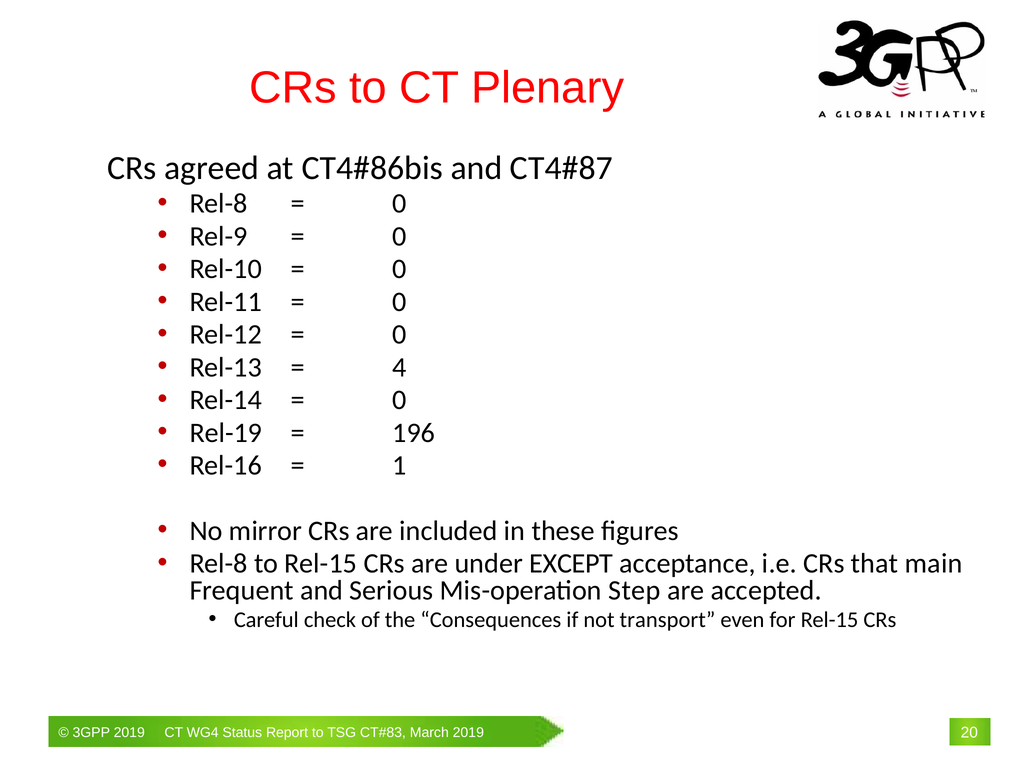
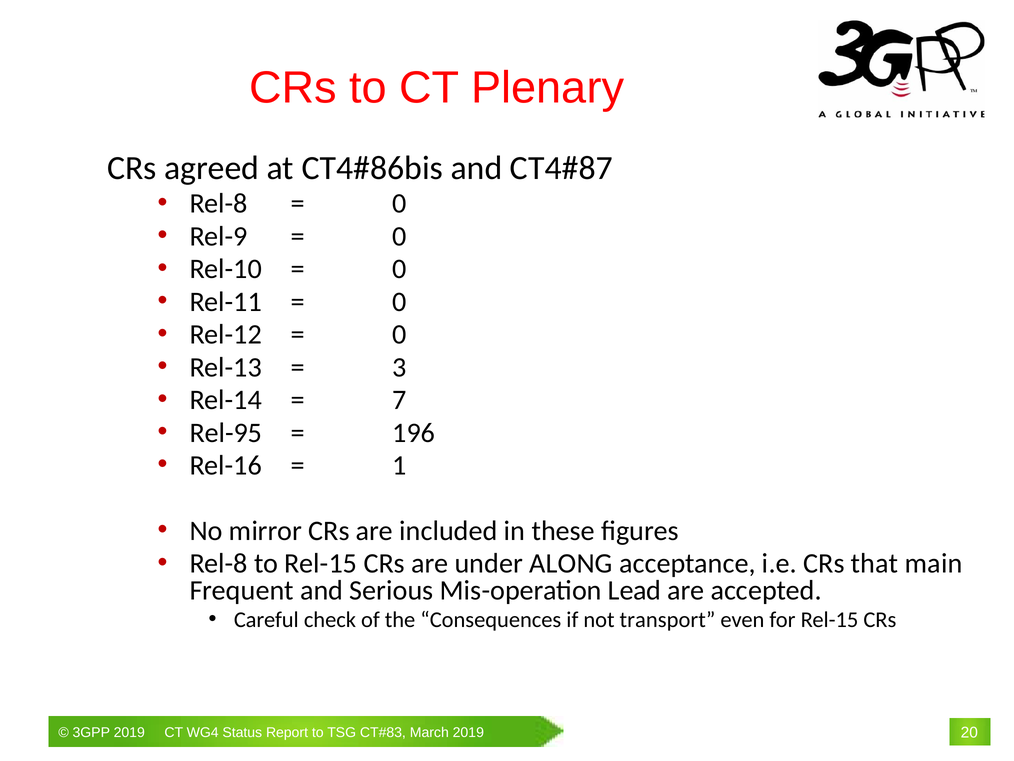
4: 4 -> 3
0 at (399, 400): 0 -> 7
Rel-19: Rel-19 -> Rel-95
EXCEPT: EXCEPT -> ALONG
Step: Step -> Lead
